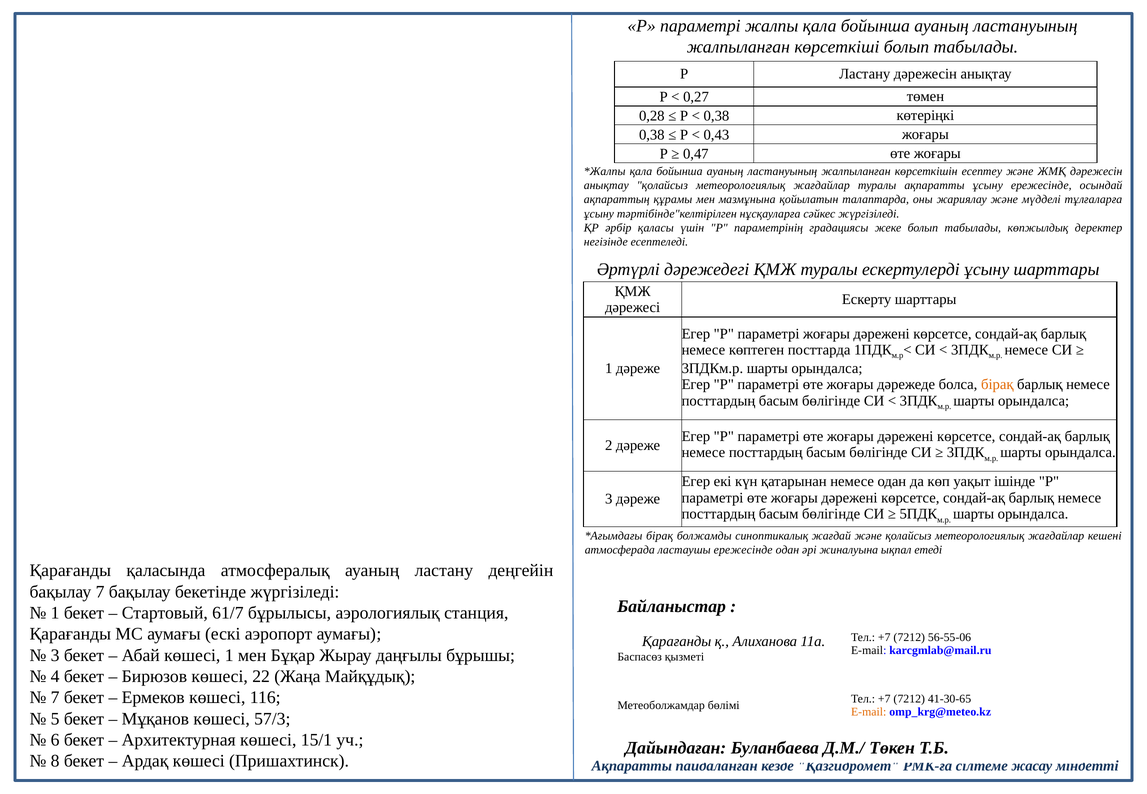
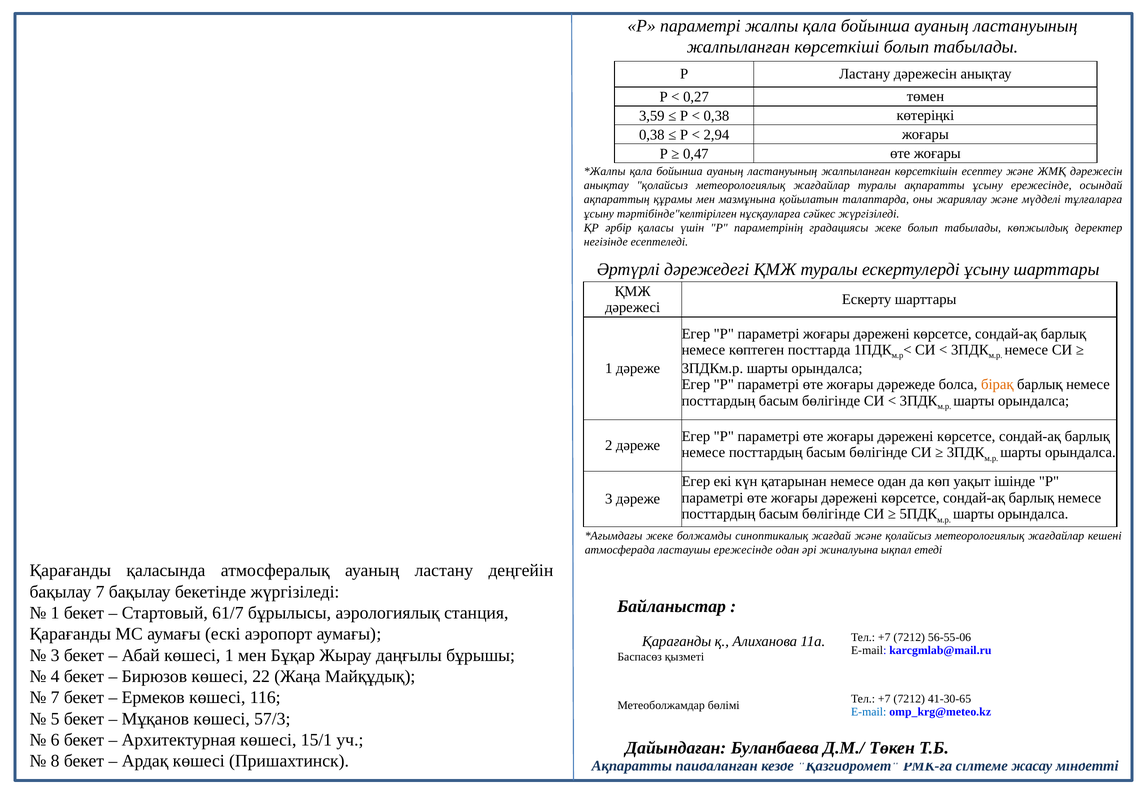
0,28: 0,28 -> 3,59
0,43: 0,43 -> 2,94
бірақ at (660, 536): бірақ -> жеке
E-mail at (869, 712) colour: orange -> blue
